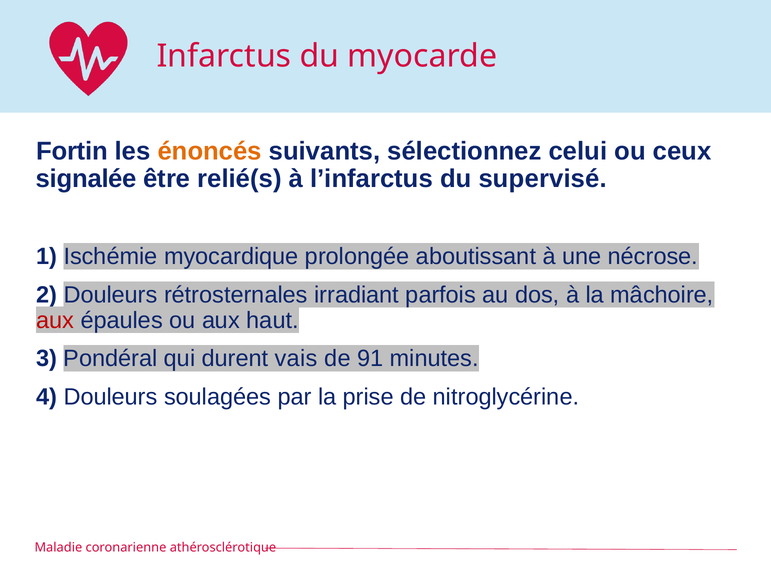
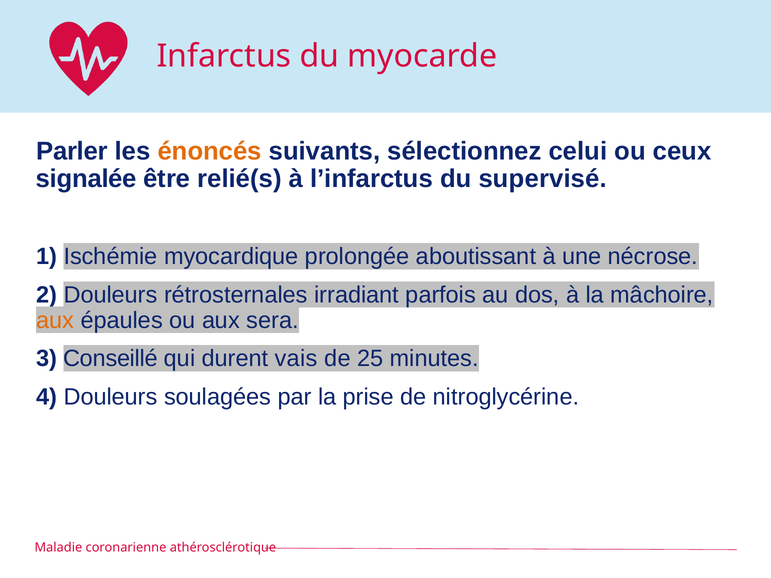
Fortin: Fortin -> Parler
aux at (55, 320) colour: red -> orange
haut: haut -> sera
Pondéral: Pondéral -> Conseillé
91: 91 -> 25
